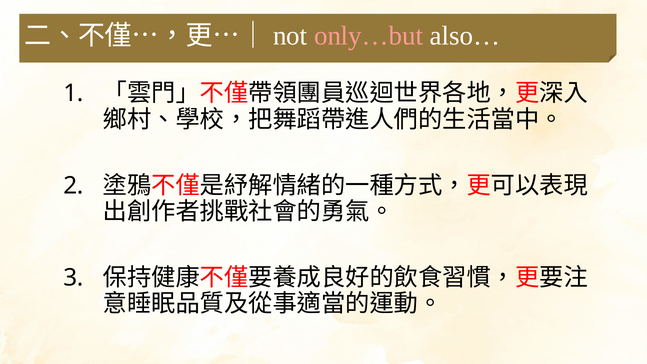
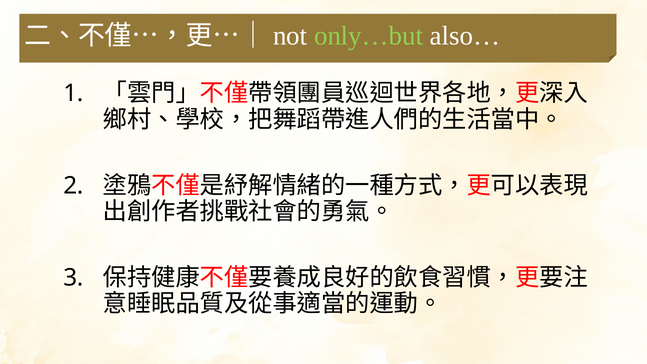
only…but colour: pink -> light green
